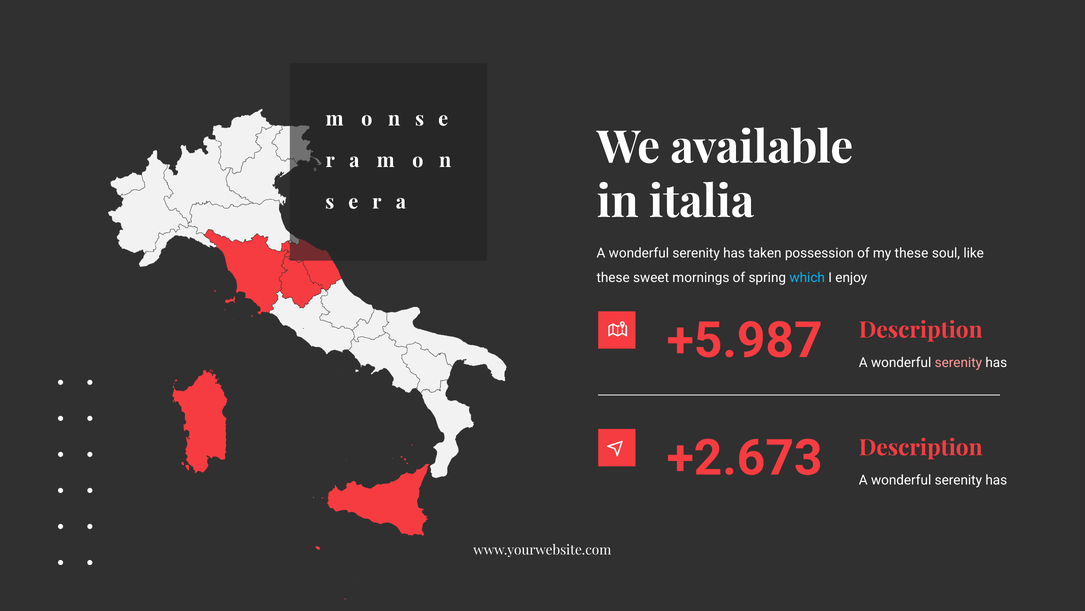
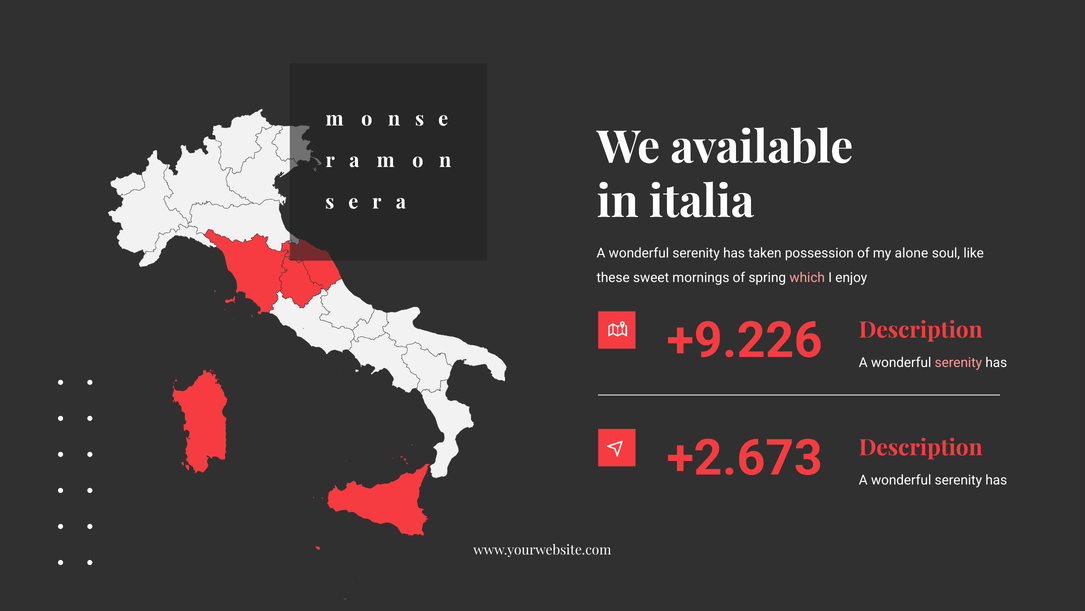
my these: these -> alone
which colour: light blue -> pink
+5.987: +5.987 -> +9.226
